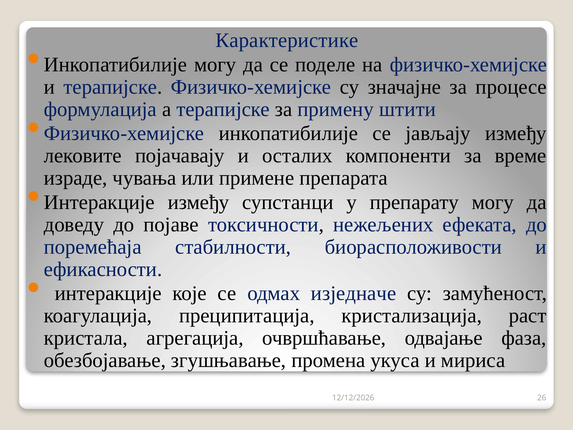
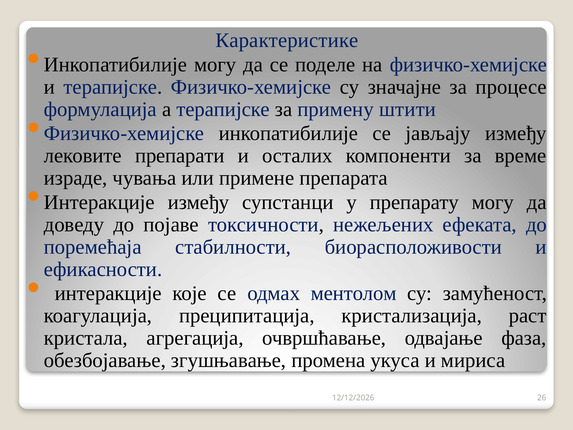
појачавају: појачавају -> препарати
изједначе: изједначе -> ментолом
